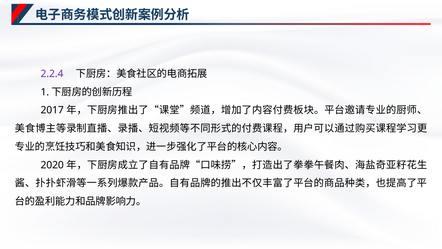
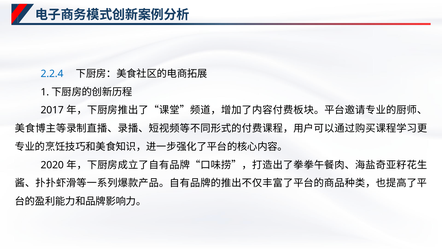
2.2.4 colour: purple -> blue
